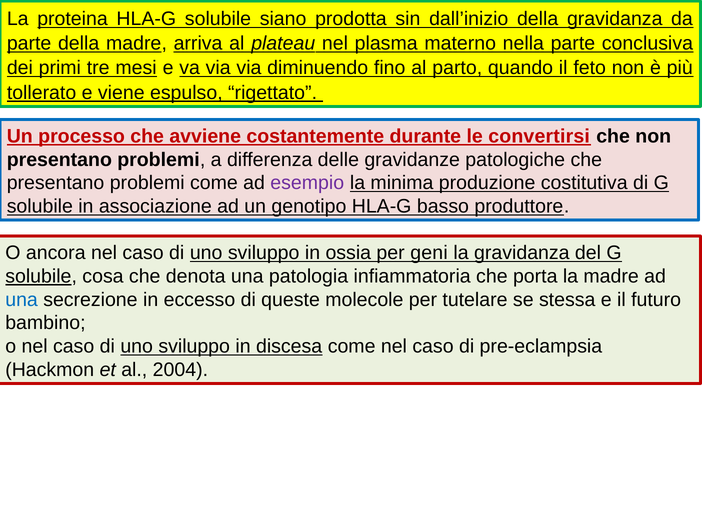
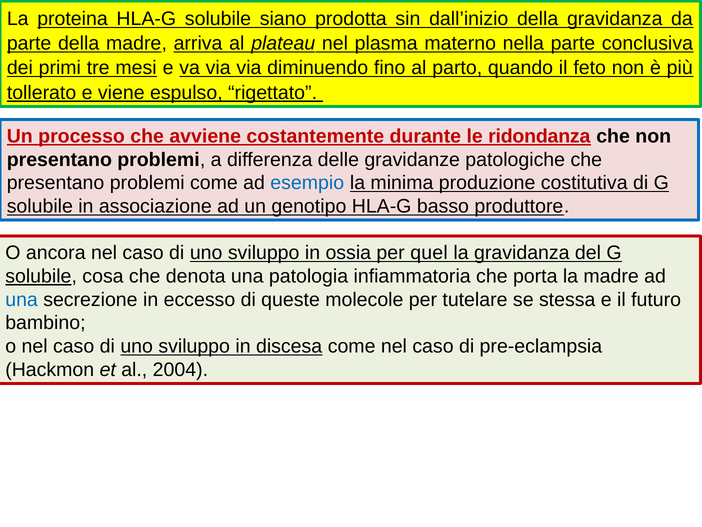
convertirsi: convertirsi -> ridondanza
esempio colour: purple -> blue
geni: geni -> quel
